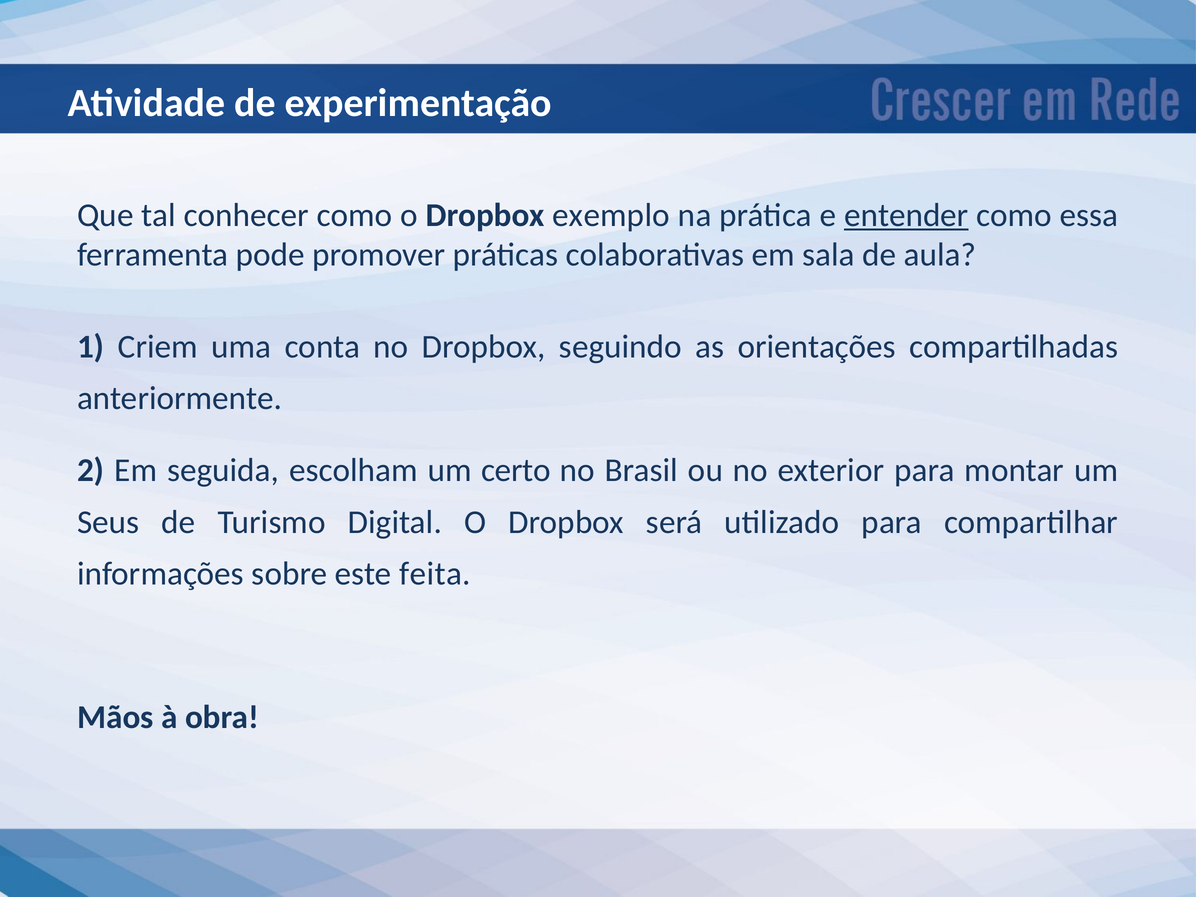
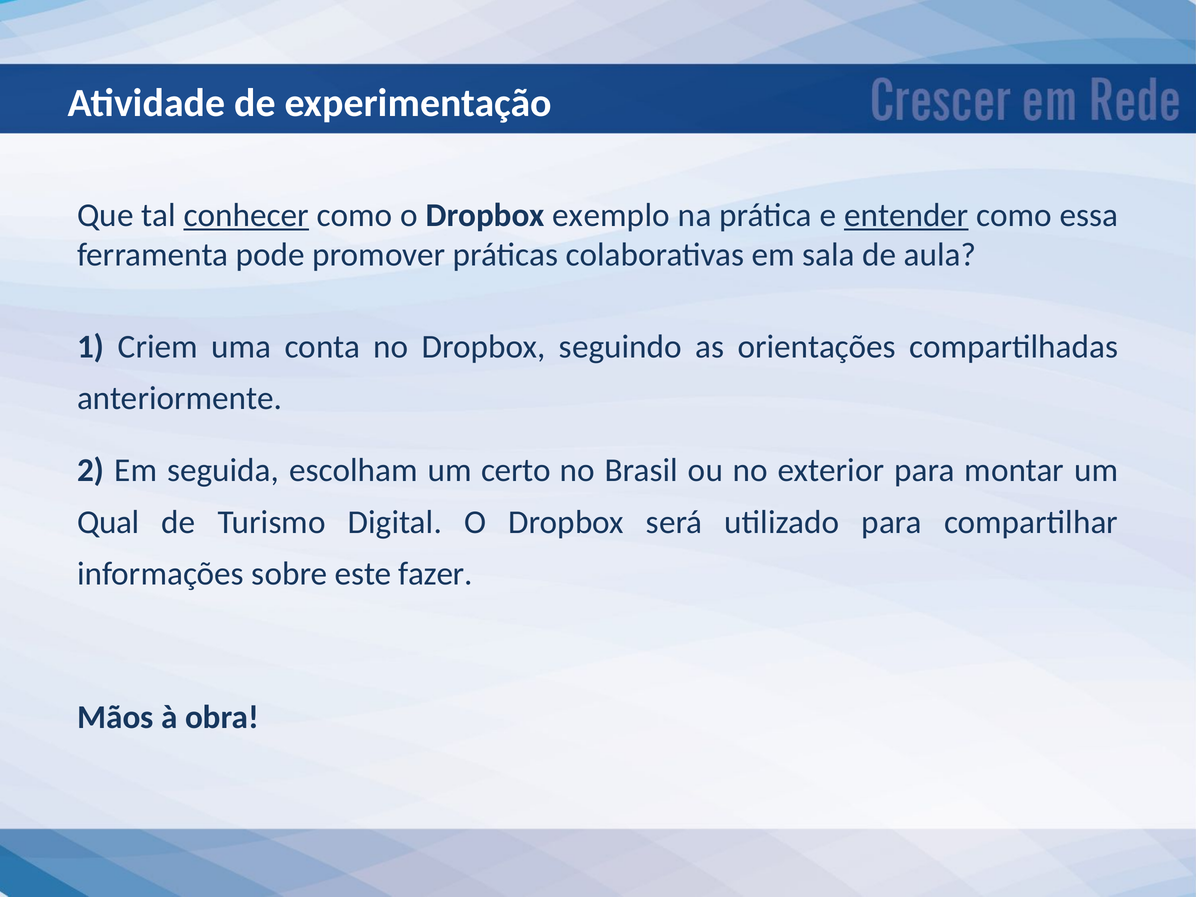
conhecer underline: none -> present
Seus: Seus -> Qual
feita: feita -> fazer
